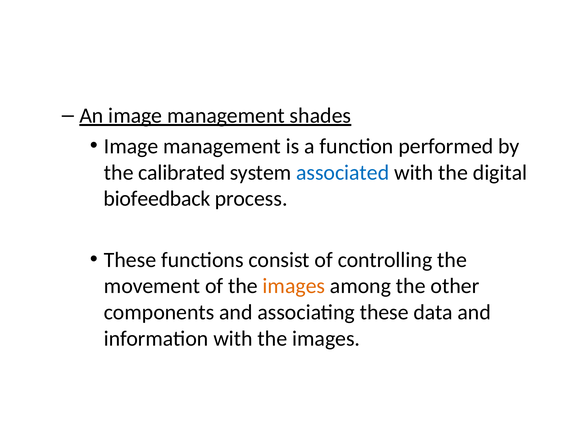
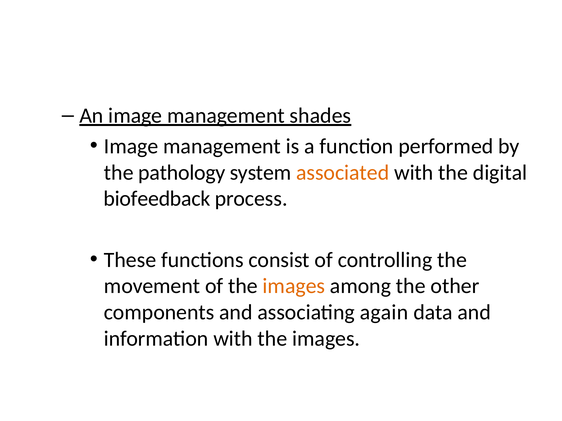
calibrated: calibrated -> pathology
associated colour: blue -> orange
associating these: these -> again
